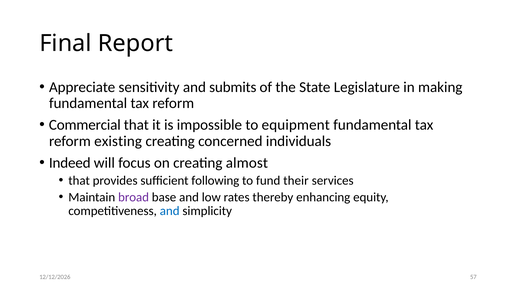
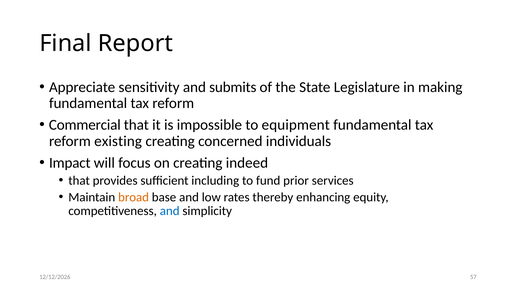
Indeed: Indeed -> Impact
almost: almost -> indeed
following: following -> including
their: their -> prior
broad colour: purple -> orange
